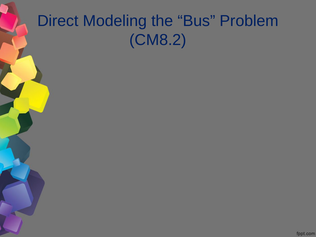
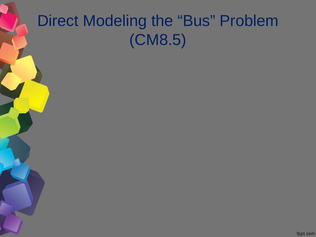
CM8.2: CM8.2 -> CM8.5
